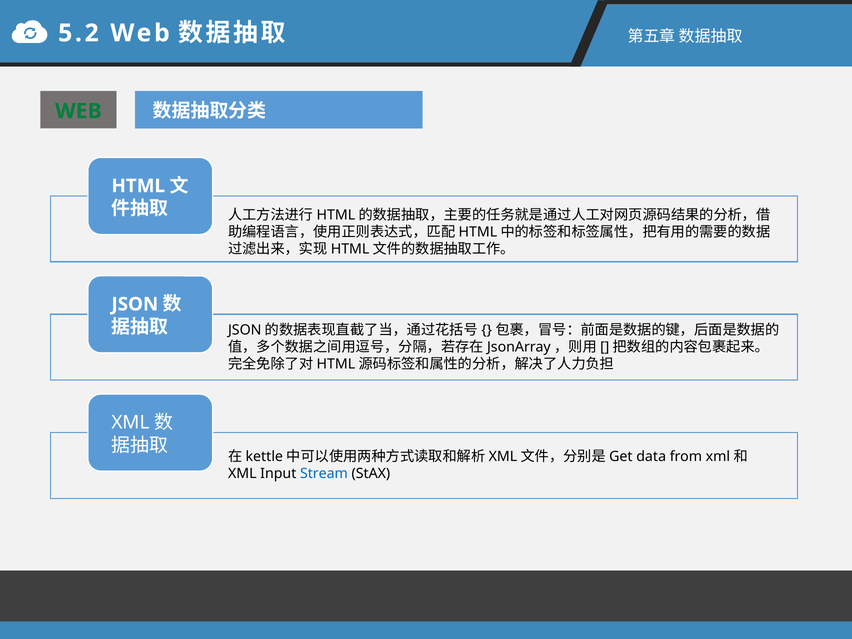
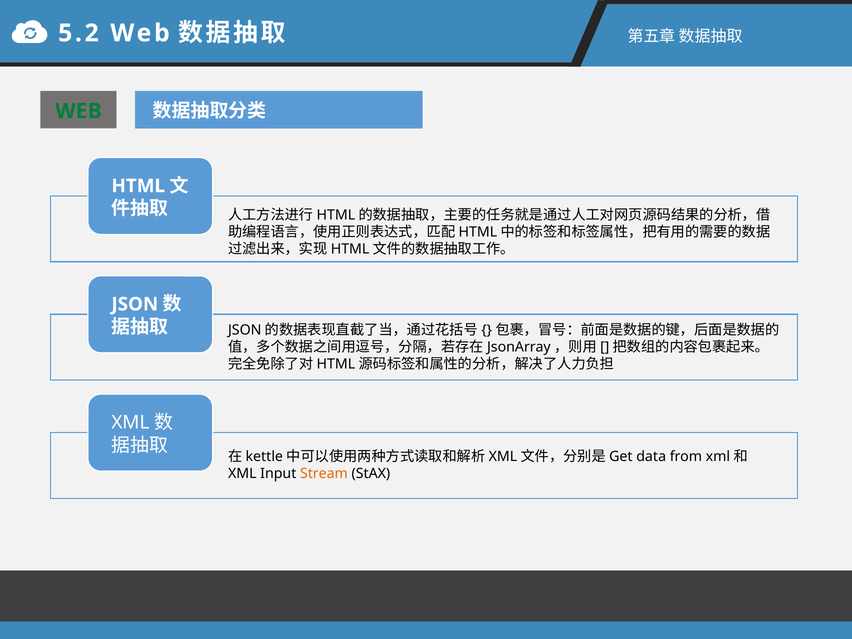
Stream colour: blue -> orange
